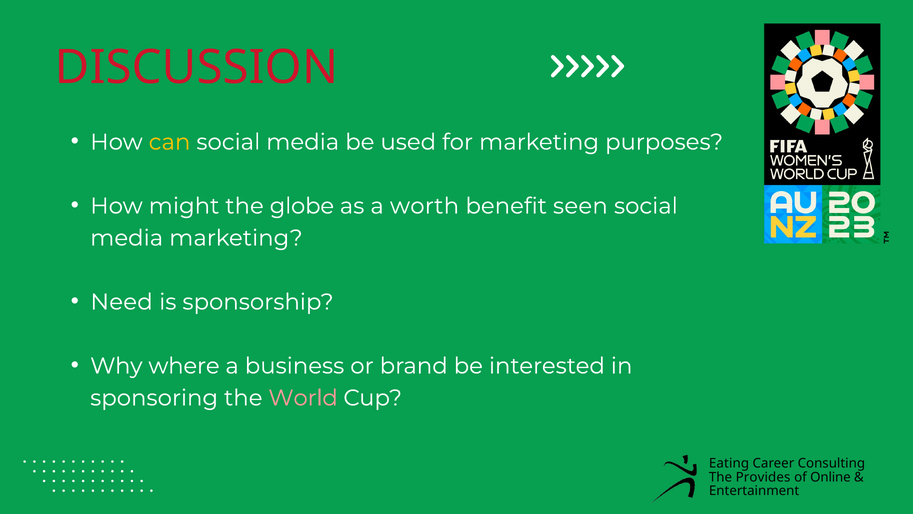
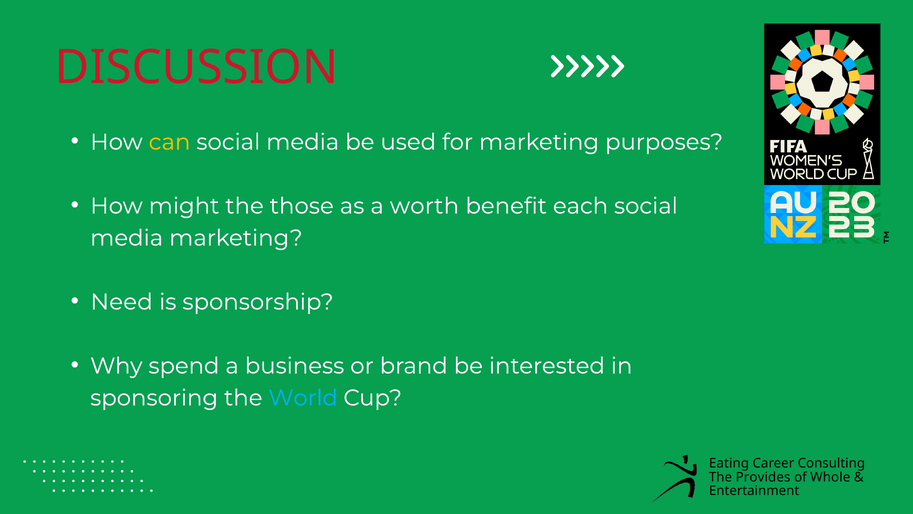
globe: globe -> those
seen: seen -> each
where: where -> spend
World colour: pink -> light blue
Online: Online -> Whole
